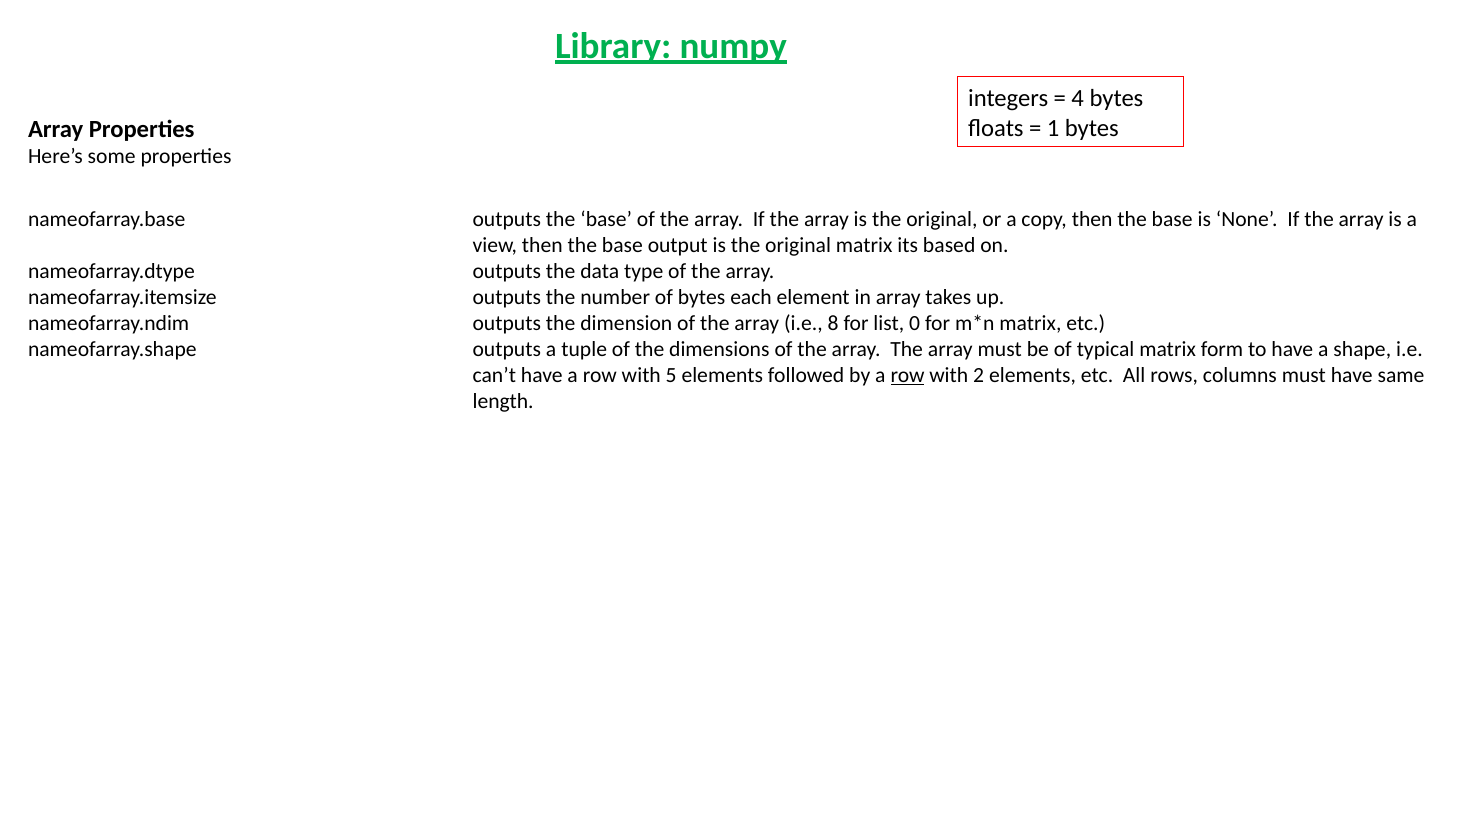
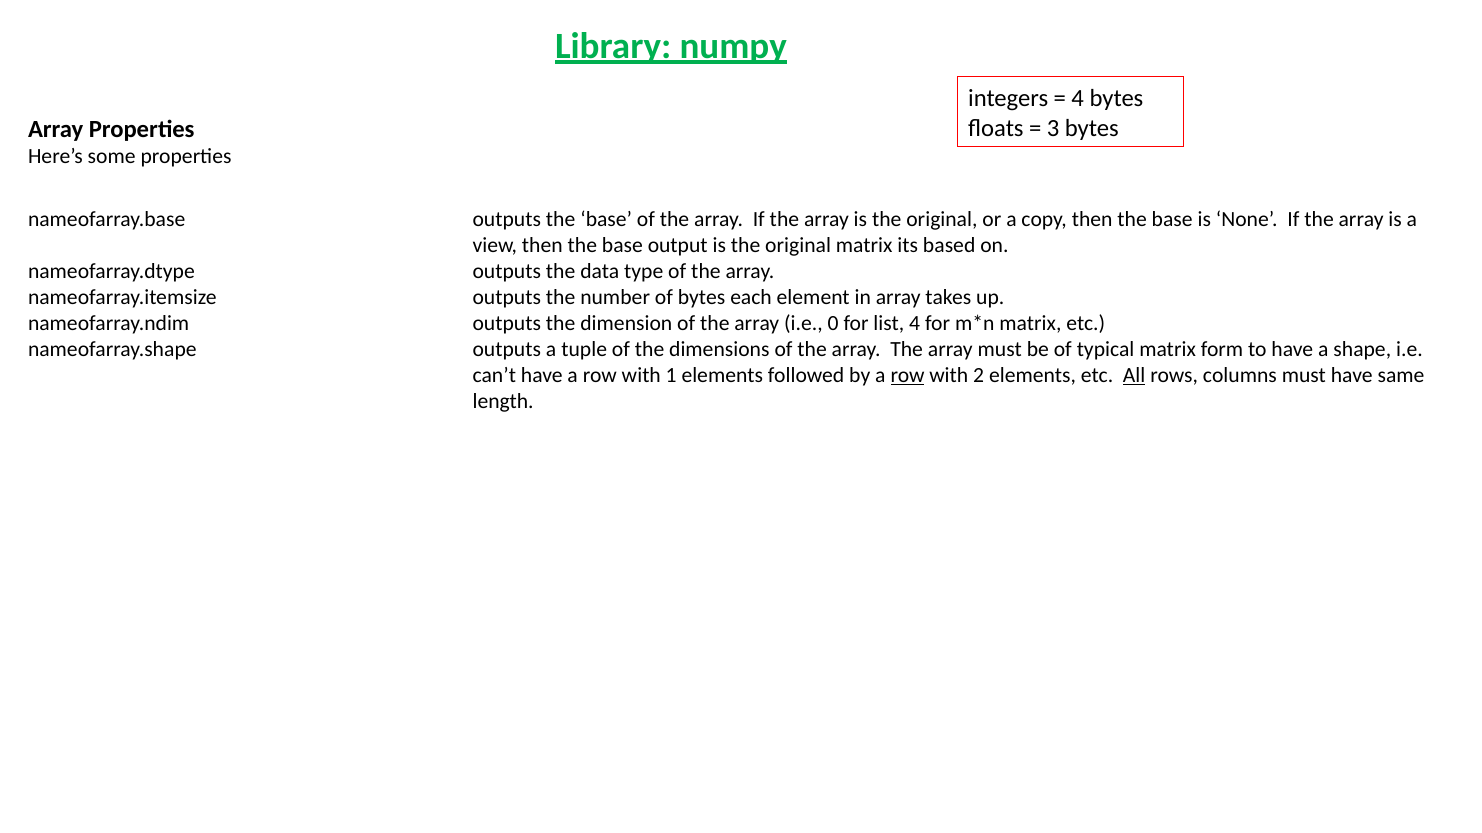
1: 1 -> 3
8: 8 -> 0
list 0: 0 -> 4
5: 5 -> 1
All underline: none -> present
